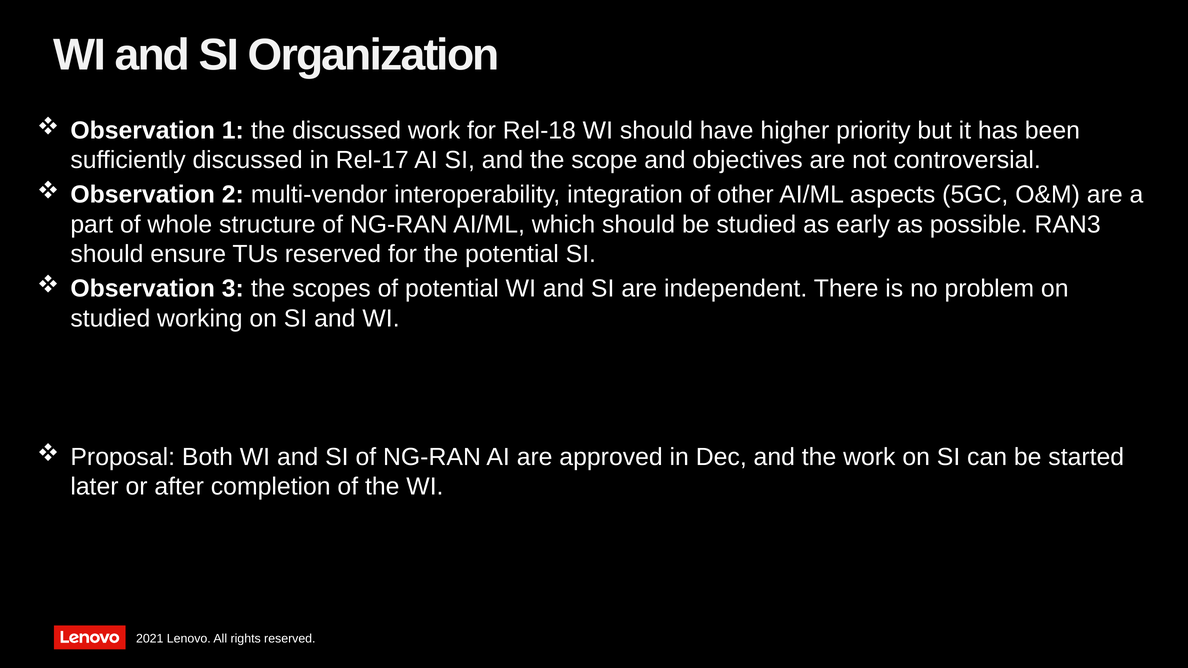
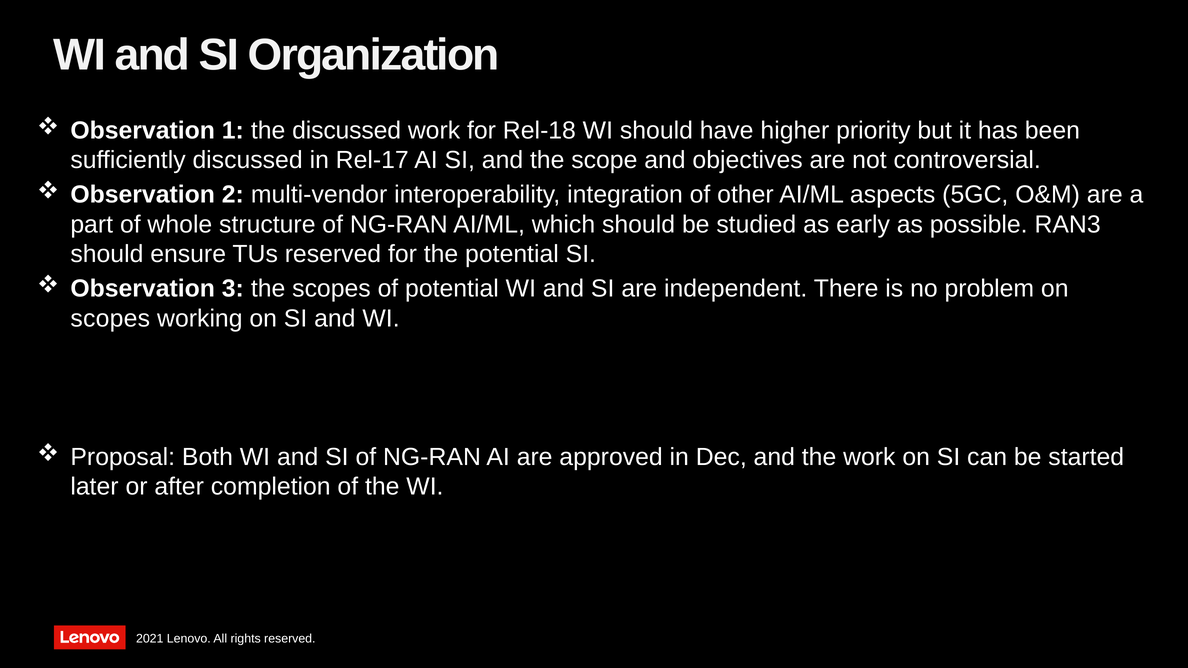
studied at (110, 319): studied -> scopes
